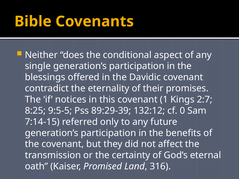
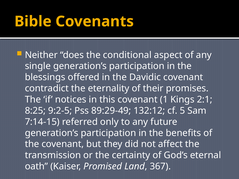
2:7: 2:7 -> 2:1
9:5-5: 9:5-5 -> 9:2-5
89:29-39: 89:29-39 -> 89:29-49
0: 0 -> 5
316: 316 -> 367
